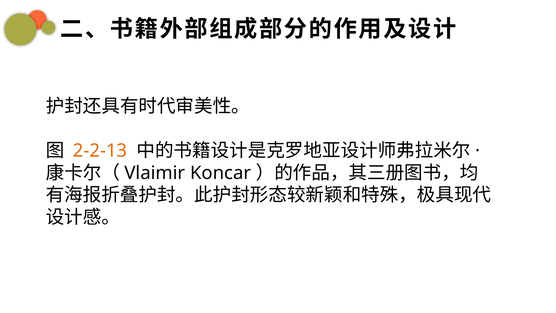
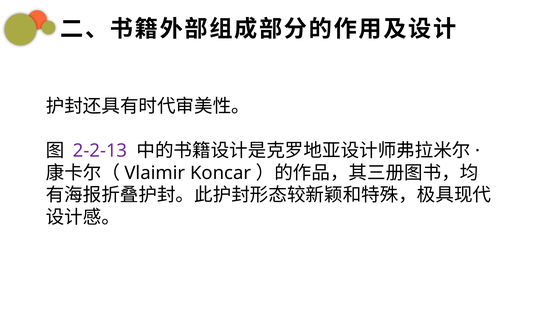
2-2-13 colour: orange -> purple
